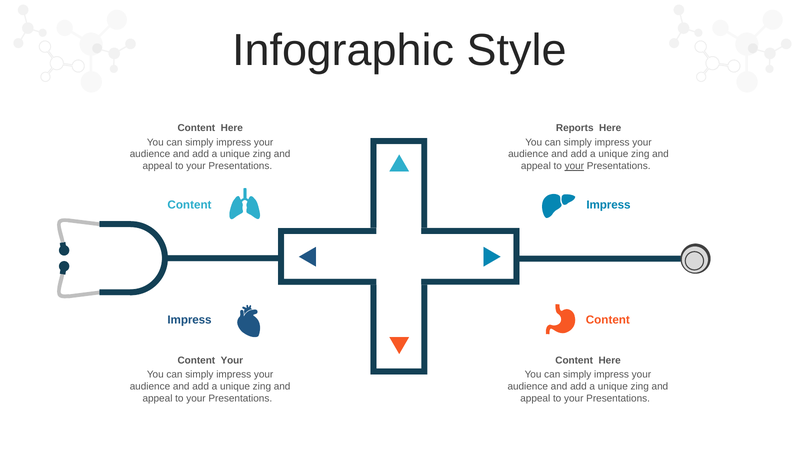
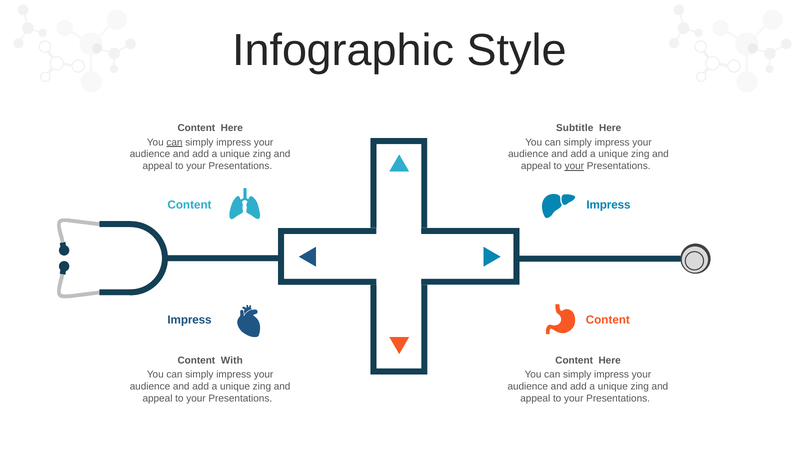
Reports: Reports -> Subtitle
can at (174, 142) underline: none -> present
Content Your: Your -> With
